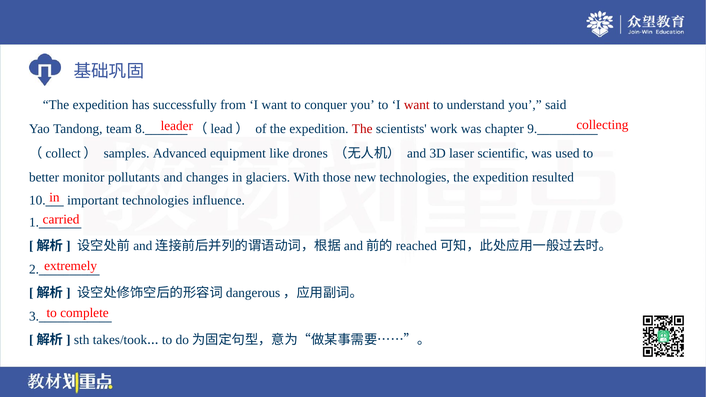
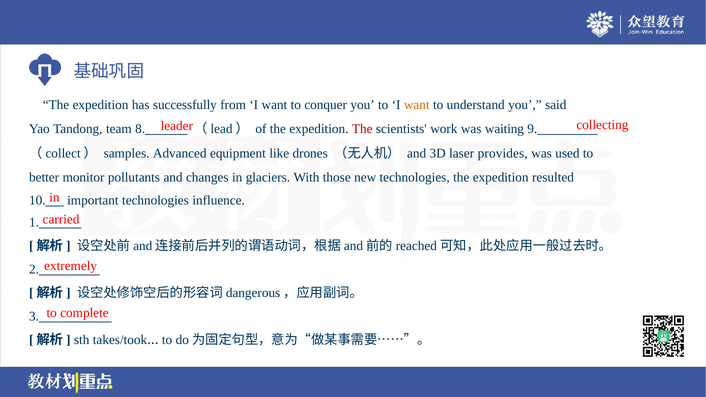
want at (417, 105) colour: red -> orange
chapter: chapter -> waiting
scientific: scientific -> provides
